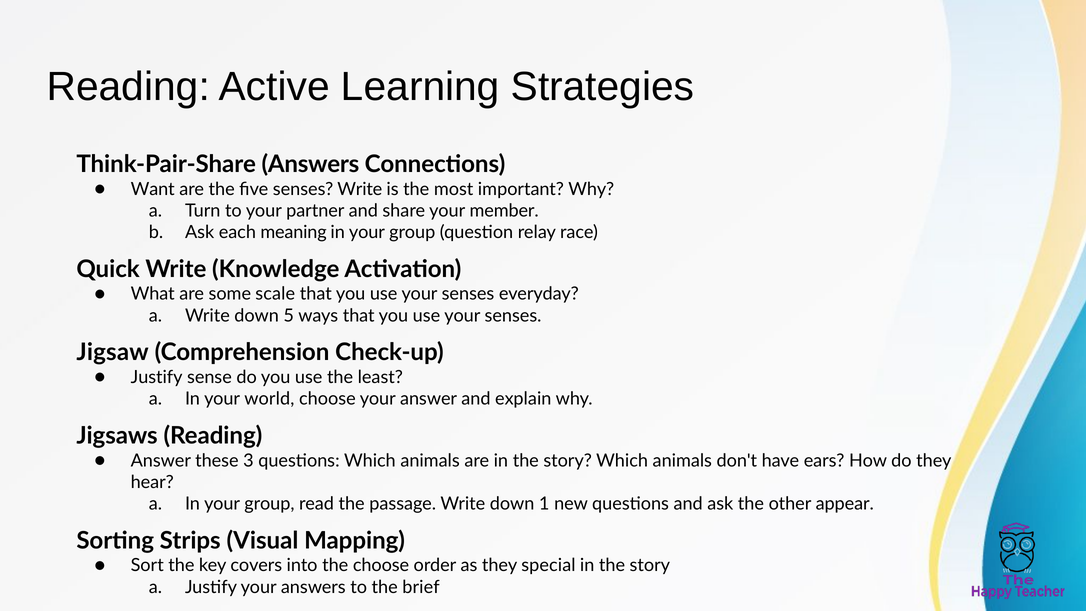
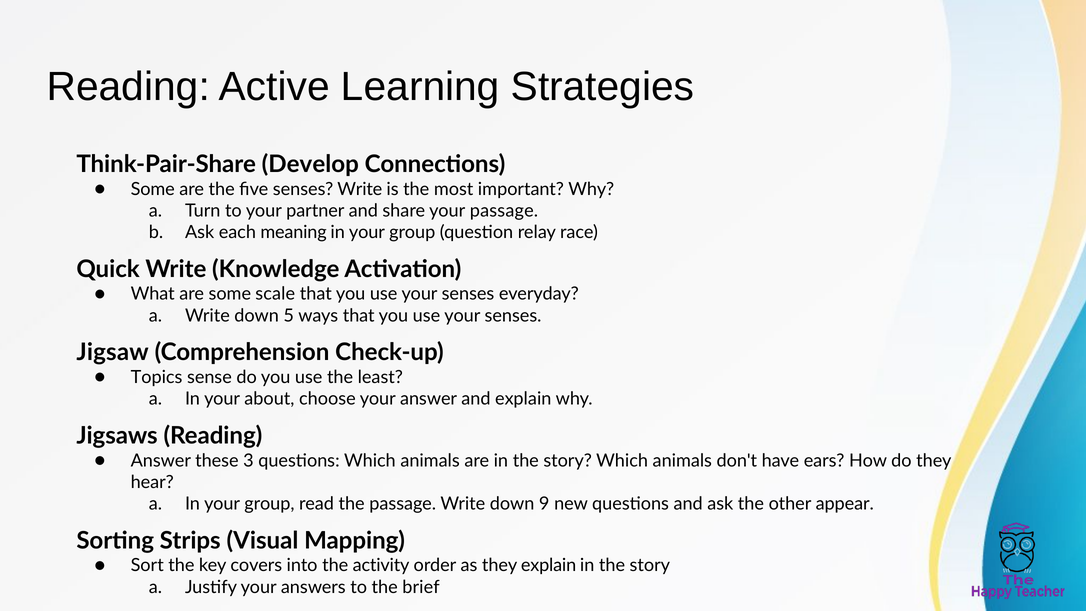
Think-Pair-Share Answers: Answers -> Develop
Want at (153, 189): Want -> Some
your member: member -> passage
Justify at (157, 377): Justify -> Topics
world: world -> about
1: 1 -> 9
the choose: choose -> activity
they special: special -> explain
